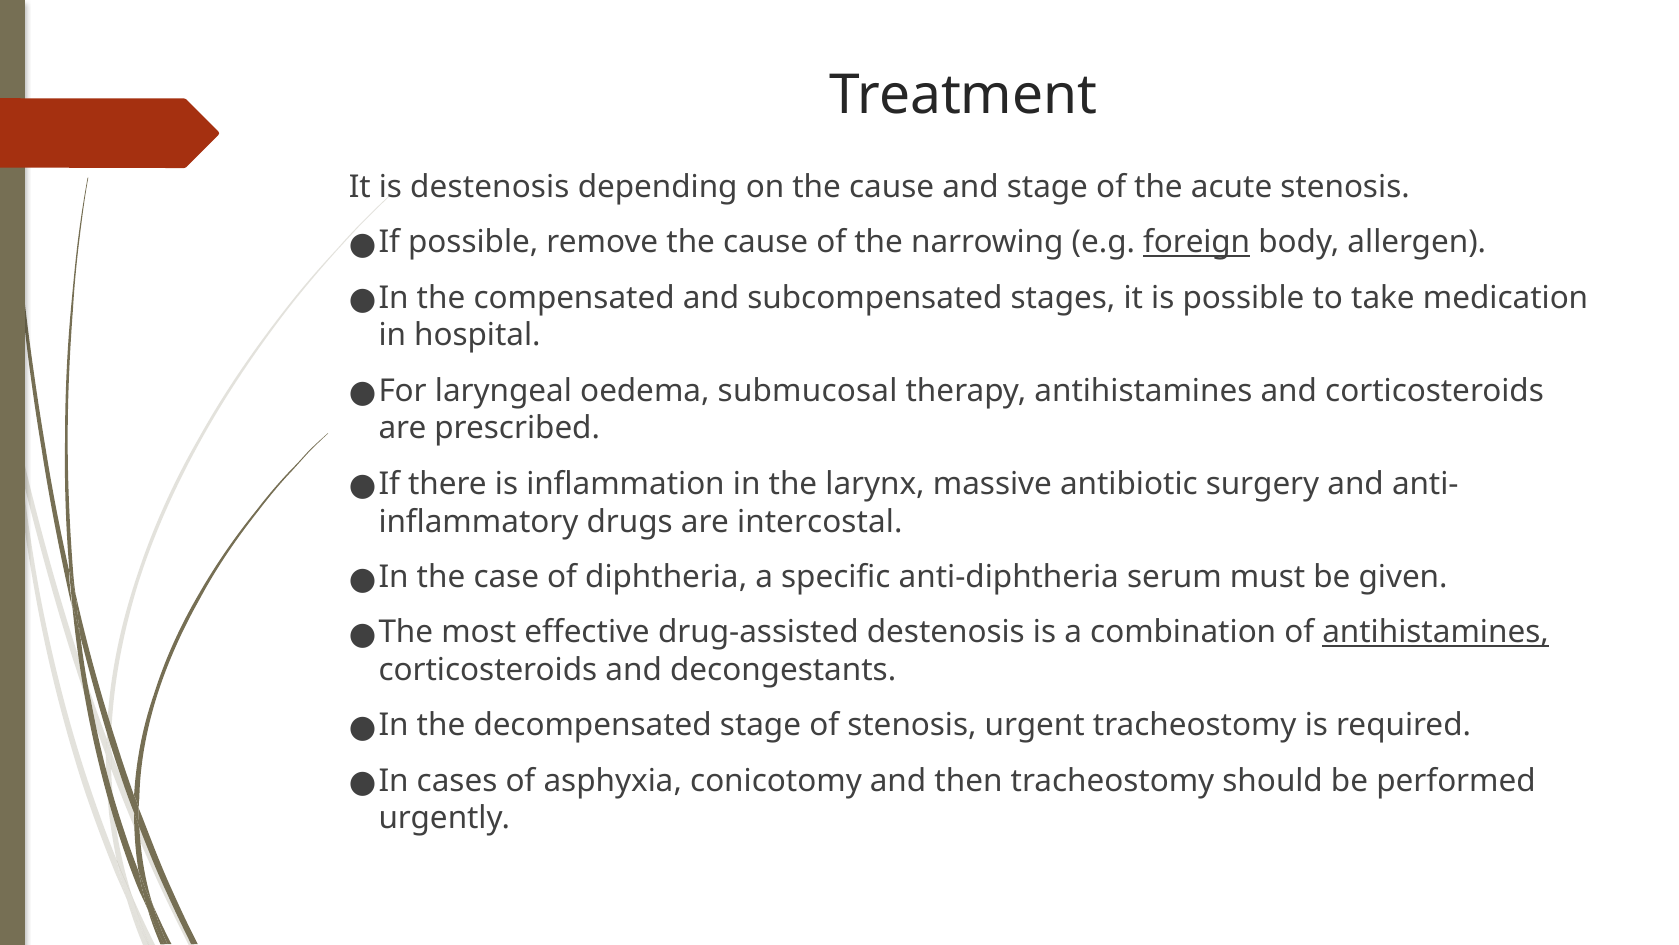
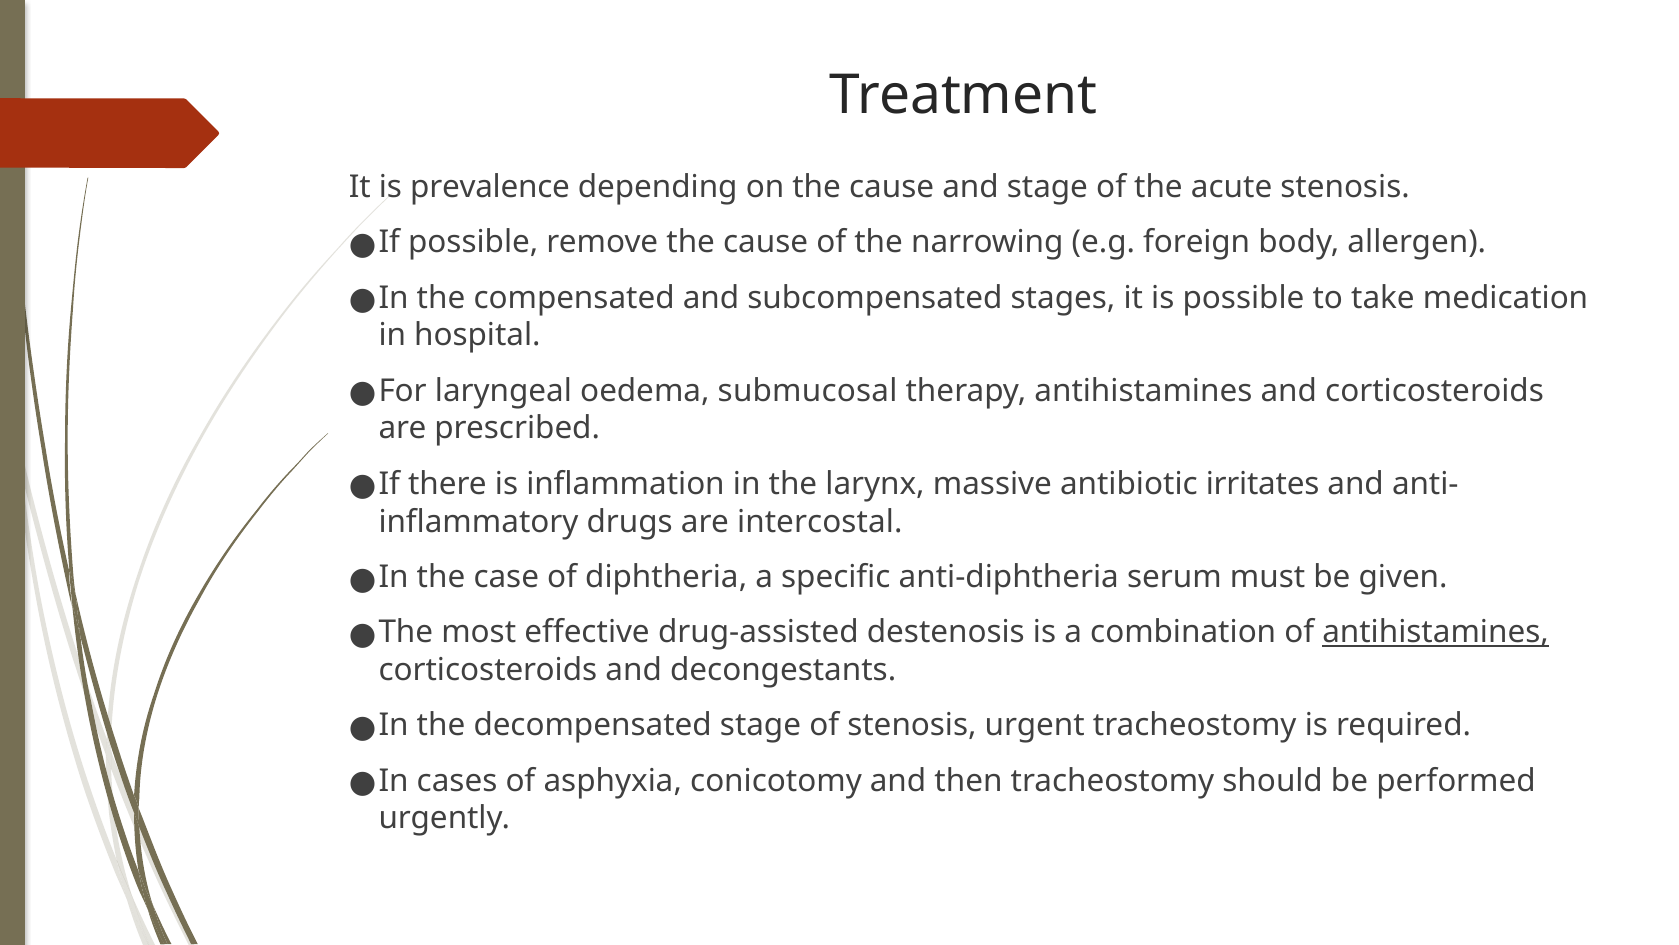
is destenosis: destenosis -> prevalence
foreign underline: present -> none
surgery: surgery -> irritates
